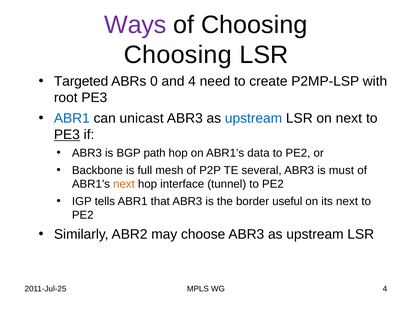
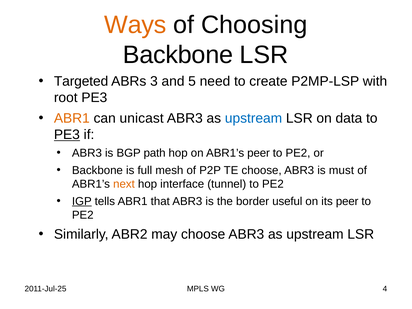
Ways colour: purple -> orange
Choosing at (178, 55): Choosing -> Backbone
0: 0 -> 3
and 4: 4 -> 5
ABR1 at (72, 118) colour: blue -> orange
on next: next -> data
ABR1’s data: data -> peer
TE several: several -> choose
IGP underline: none -> present
its next: next -> peer
